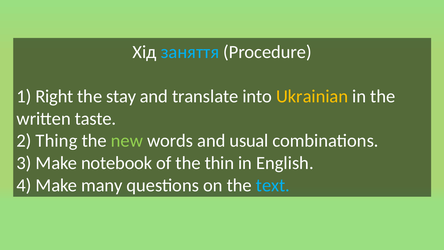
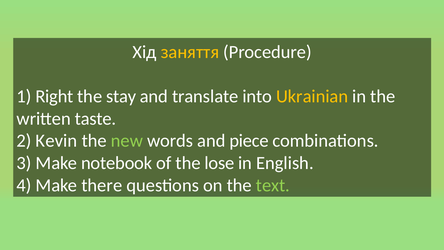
заняття colour: light blue -> yellow
Thing: Thing -> Kevin
usual: usual -> piece
thin: thin -> lose
many: many -> there
text colour: light blue -> light green
